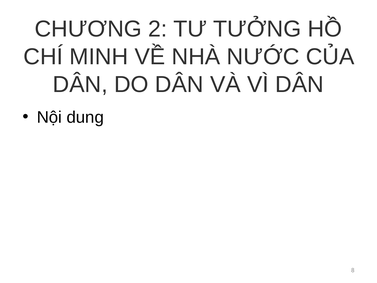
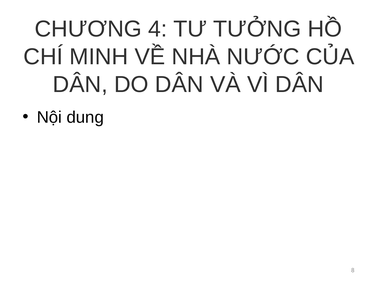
2: 2 -> 4
